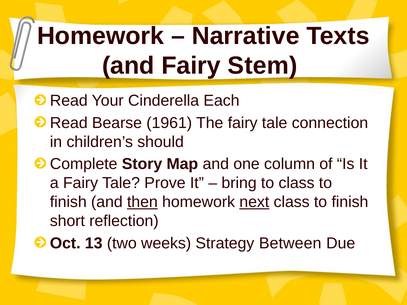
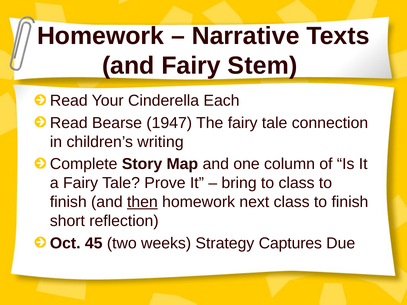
1961: 1961 -> 1947
should: should -> writing
next underline: present -> none
13: 13 -> 45
Between: Between -> Captures
